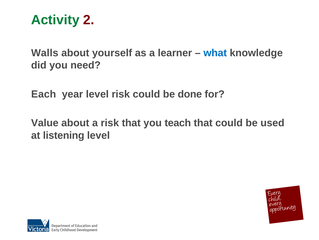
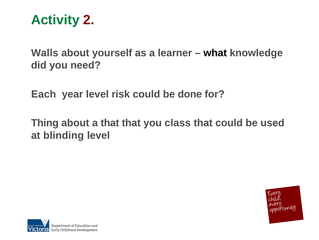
what colour: blue -> black
Value: Value -> Thing
a risk: risk -> that
teach: teach -> class
listening: listening -> blinding
